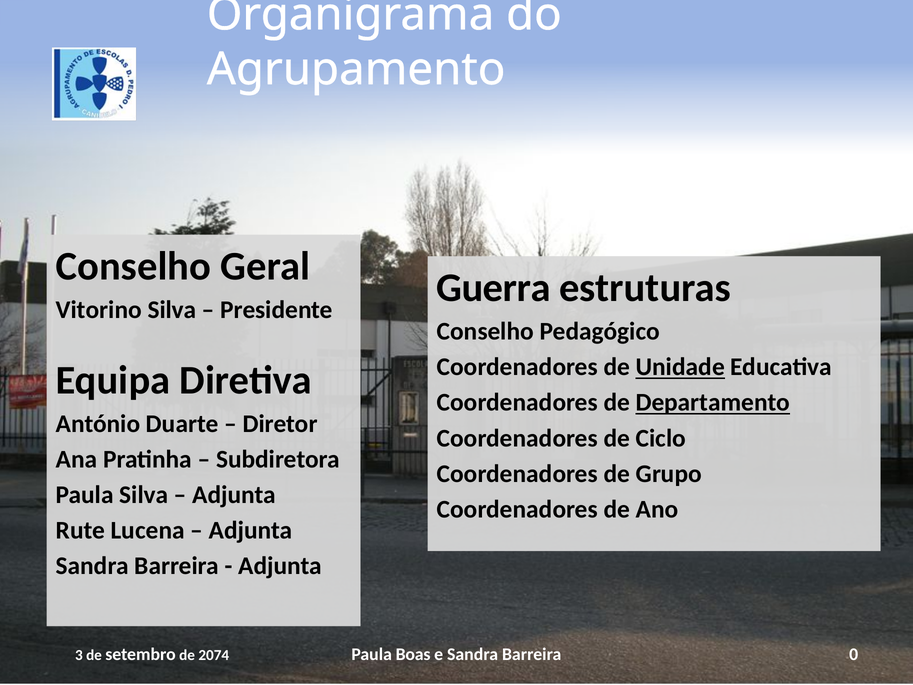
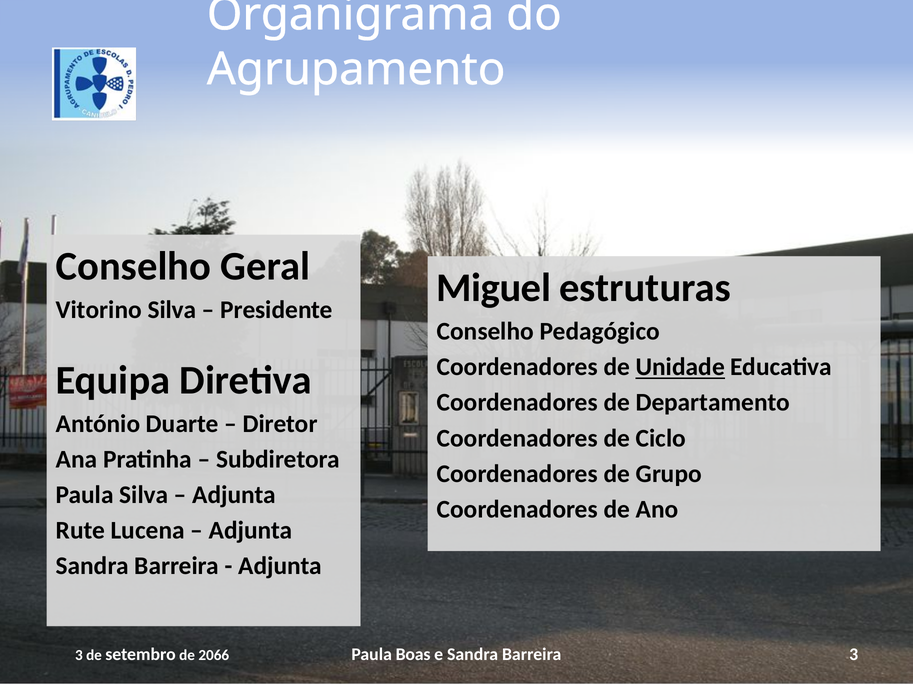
Guerra: Guerra -> Miguel
Departamento underline: present -> none
2074: 2074 -> 2066
Barreira 0: 0 -> 3
